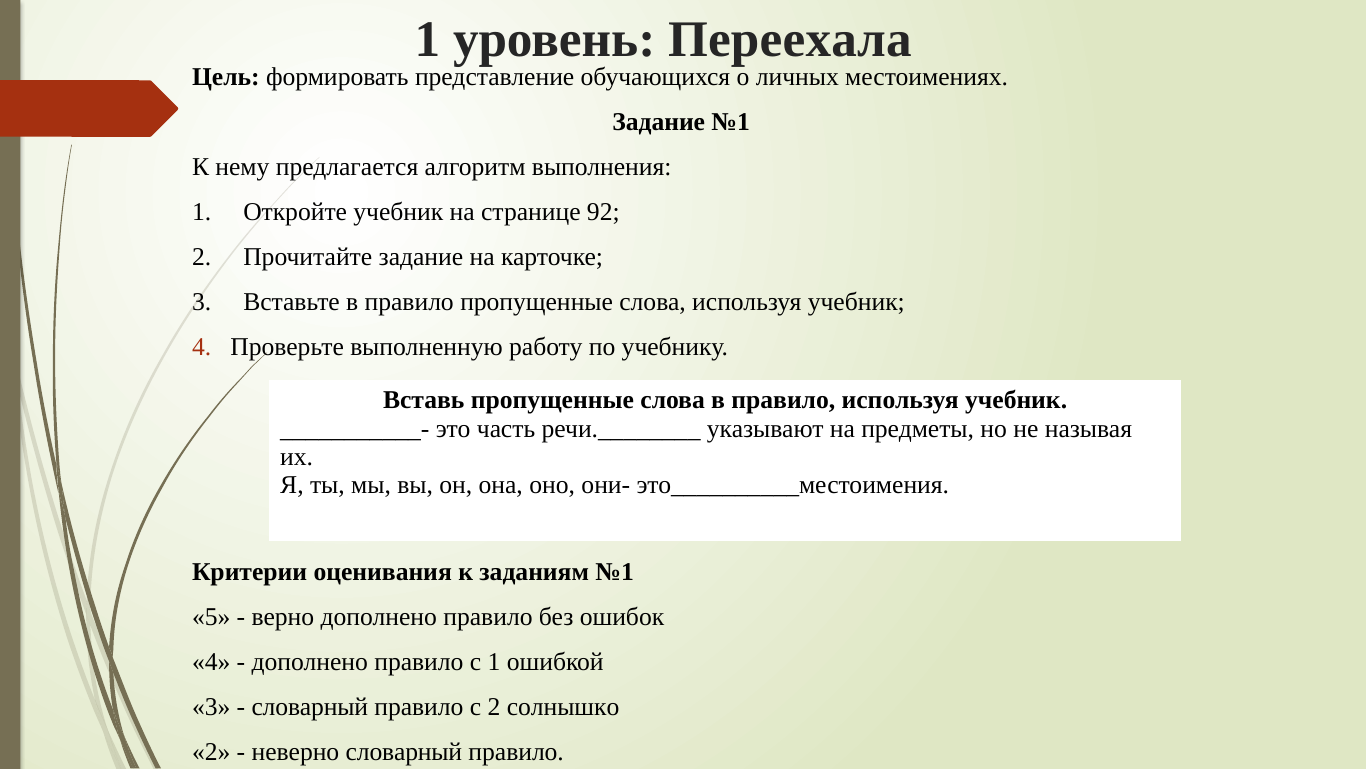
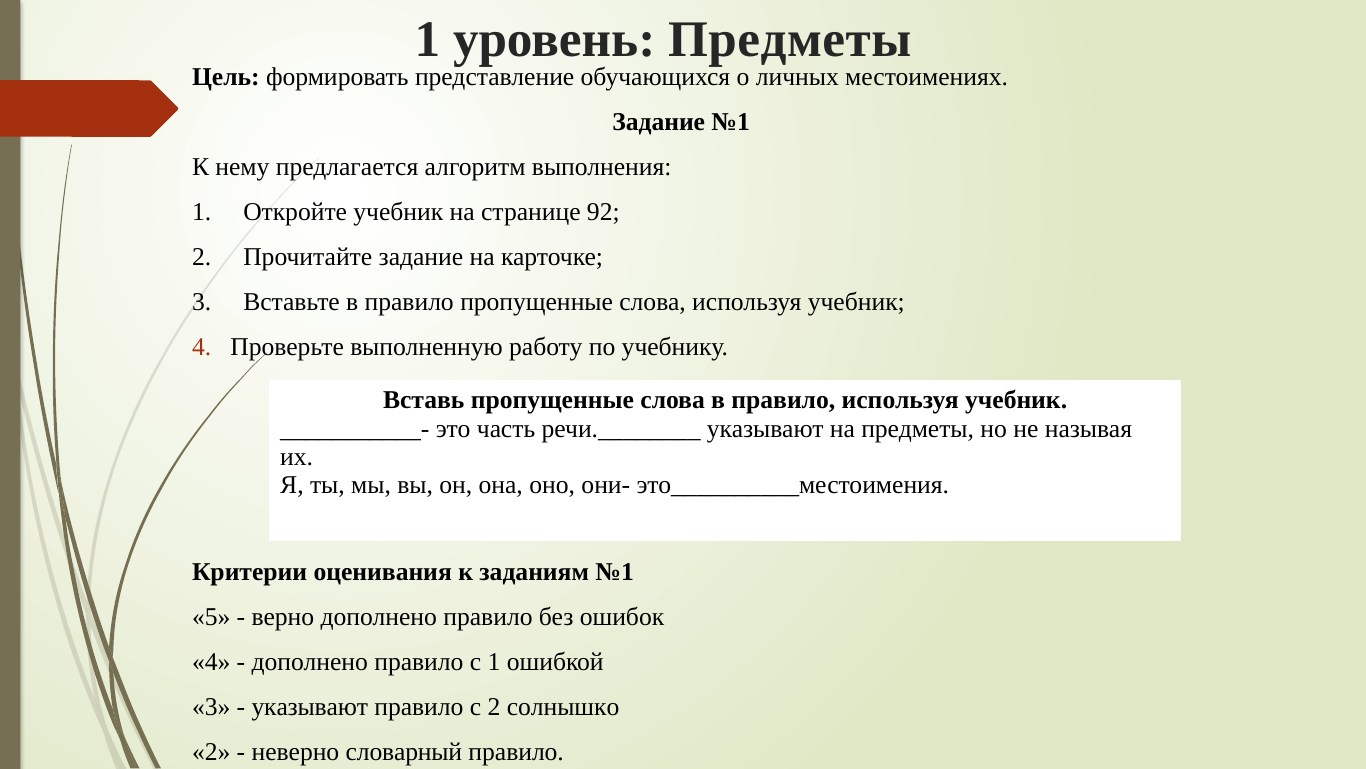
уровень Переехала: Переехала -> Предметы
словарный at (310, 706): словарный -> указывают
